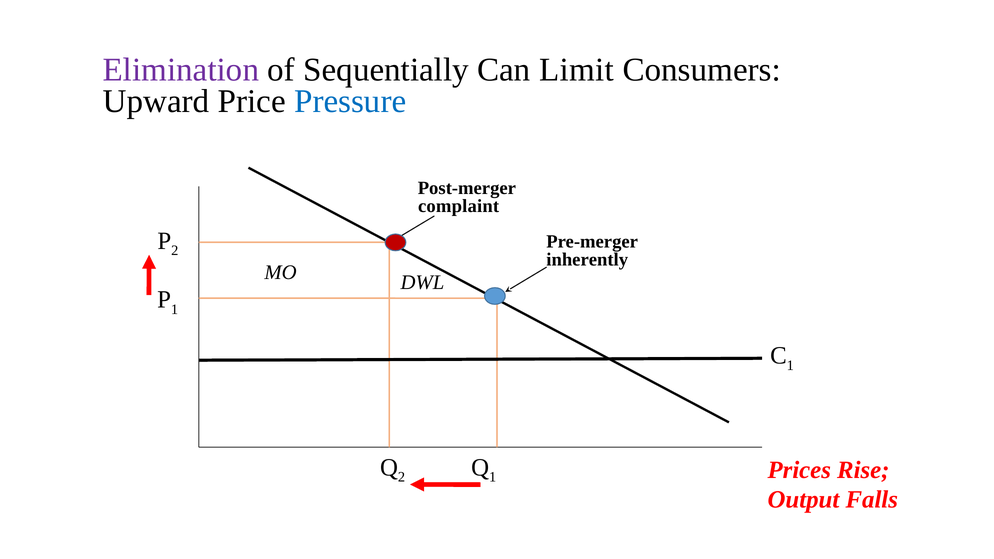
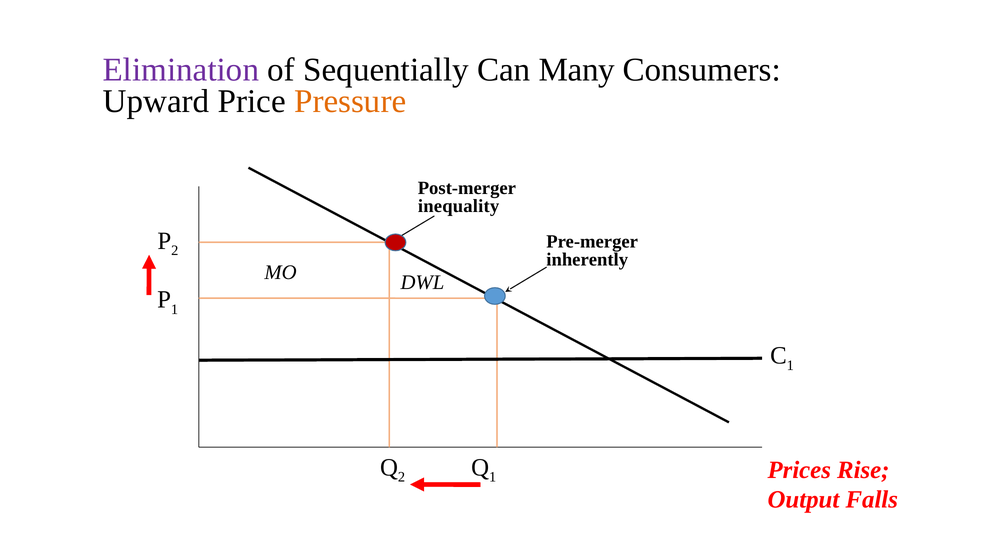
Limit: Limit -> Many
Pressure colour: blue -> orange
complaint: complaint -> inequality
